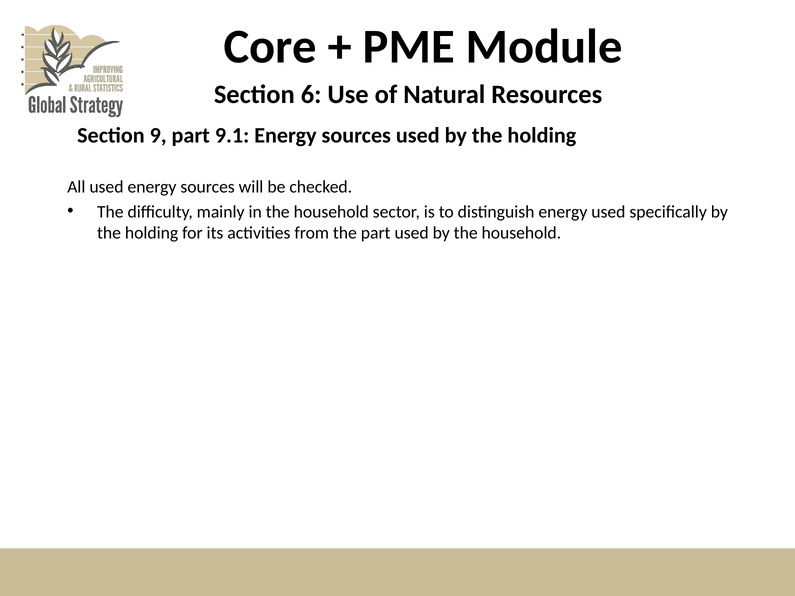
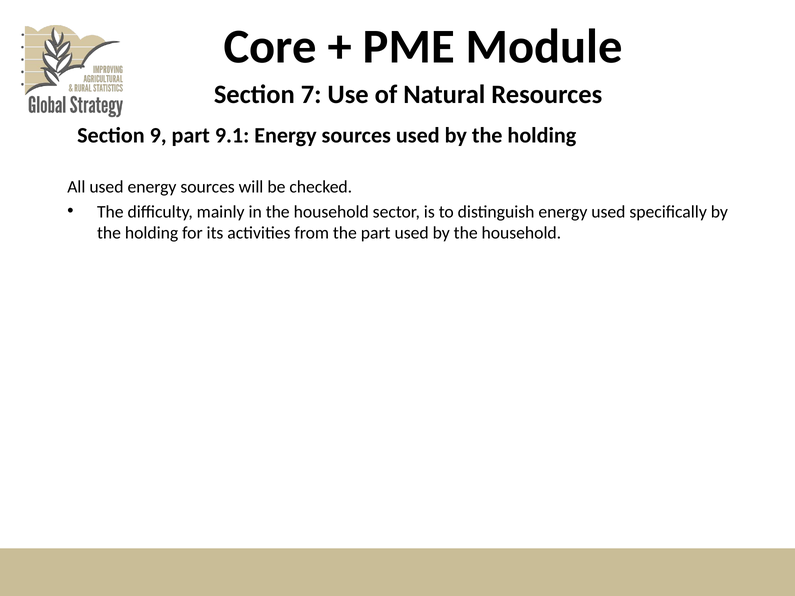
6: 6 -> 7
